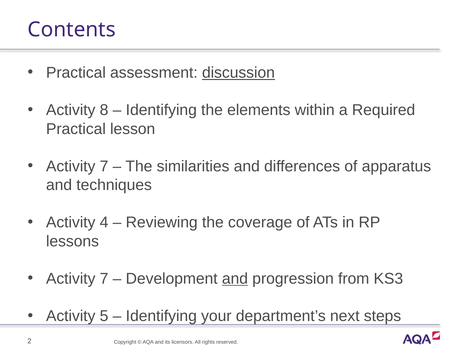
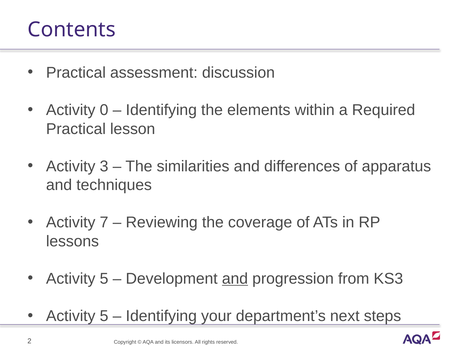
discussion underline: present -> none
8: 8 -> 0
7 at (104, 166): 7 -> 3
4: 4 -> 7
7 at (104, 279): 7 -> 5
